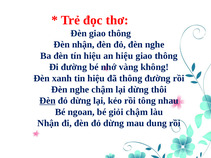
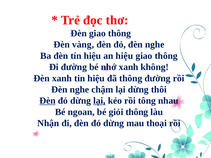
Đèn nhận: nhận -> vàng
nhớ vàng: vàng -> xanh
lại at (99, 101) underline: none -> present
giỏi chậm: chậm -> thông
dung: dung -> thoại
